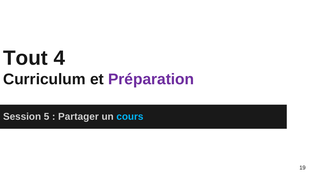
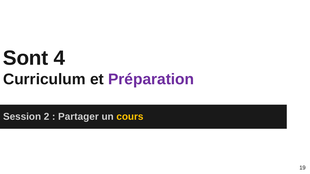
Tout: Tout -> Sont
5: 5 -> 2
cours colour: light blue -> yellow
